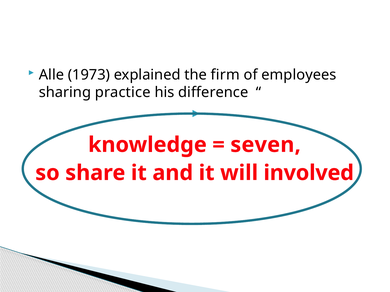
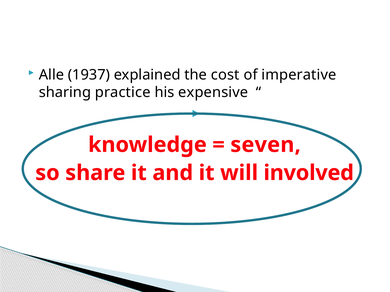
1973: 1973 -> 1937
firm: firm -> cost
employees: employees -> imperative
difference: difference -> expensive
